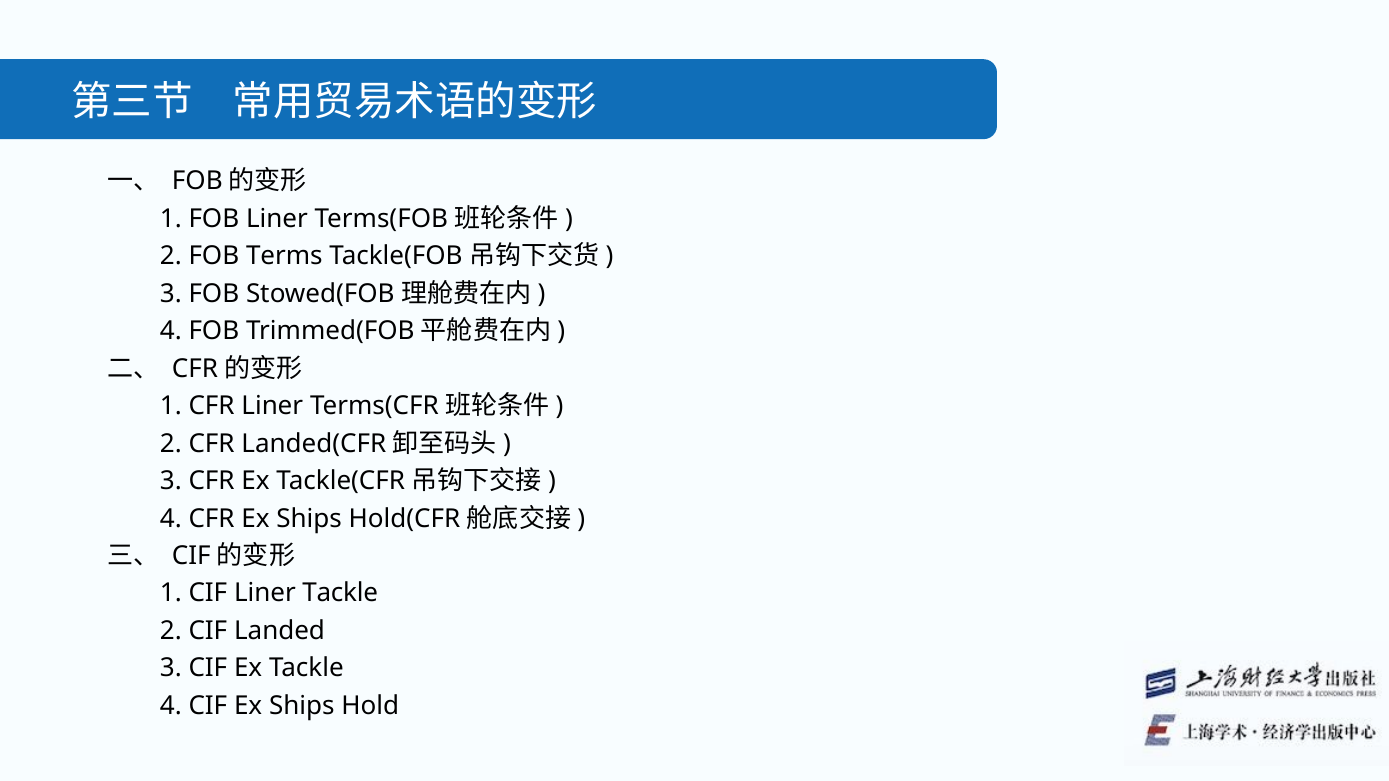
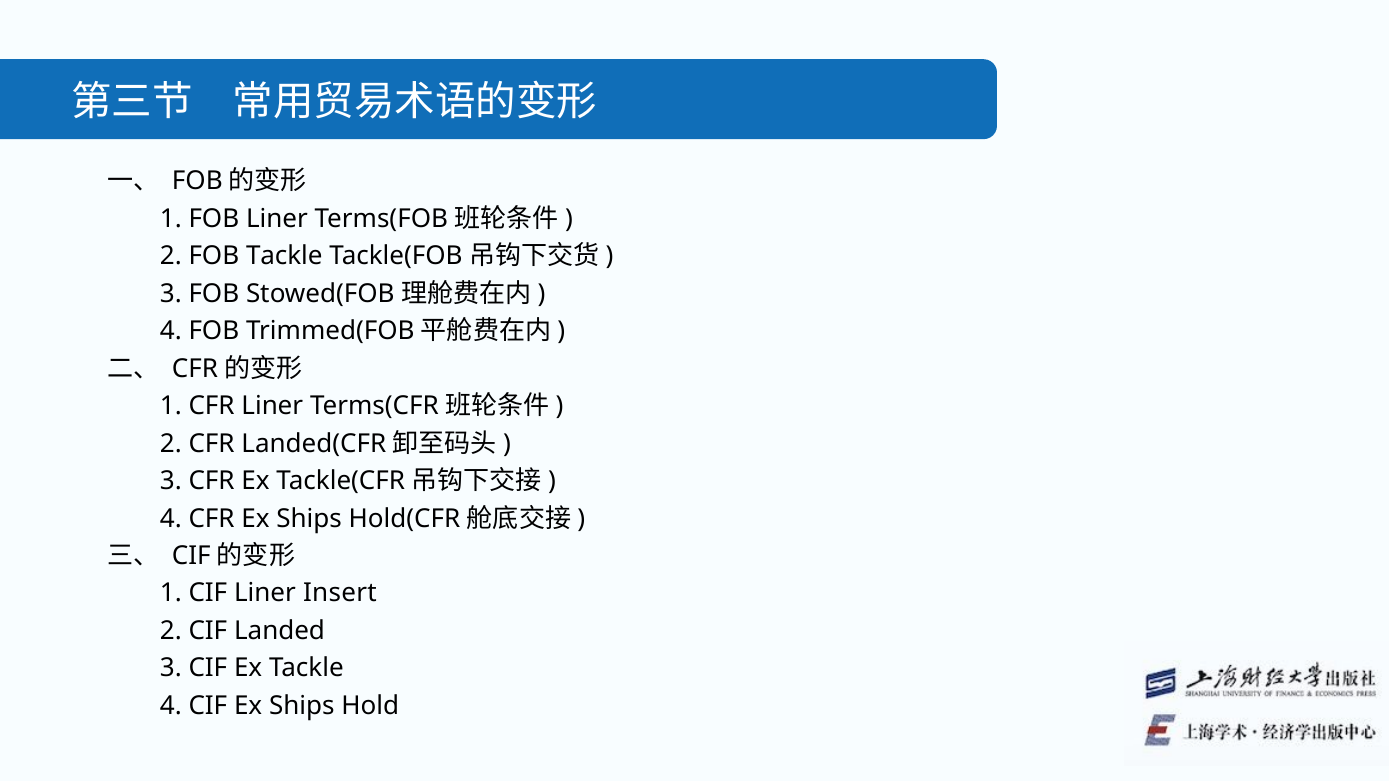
FOB Terms: Terms -> Tackle
Liner Tackle: Tackle -> Insert
